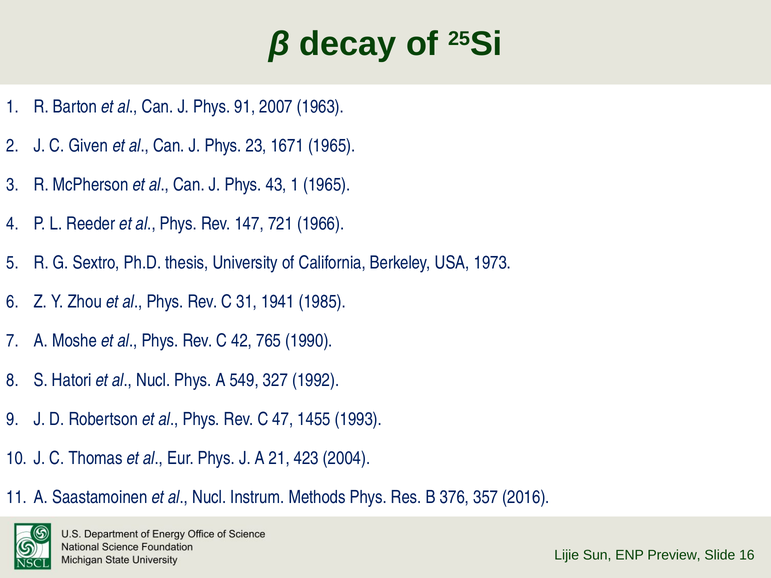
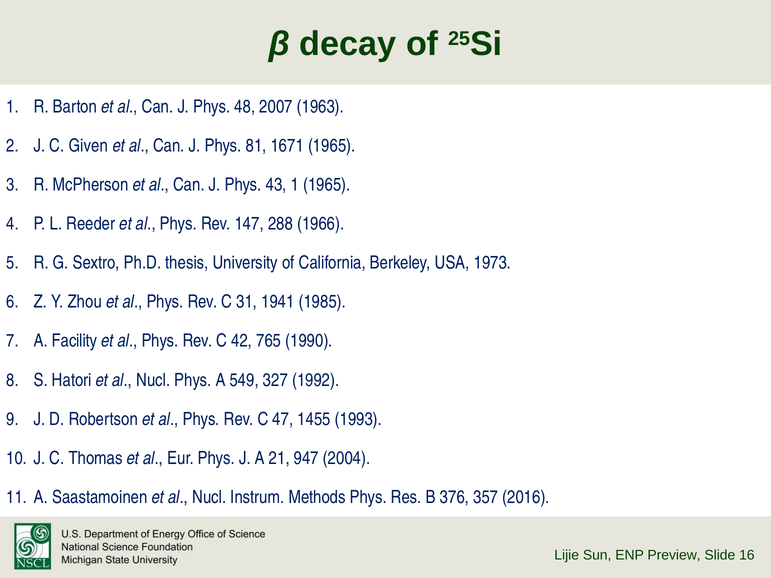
91: 91 -> 48
23: 23 -> 81
721: 721 -> 288
Moshe: Moshe -> Facility
423: 423 -> 947
